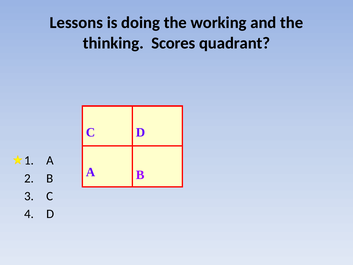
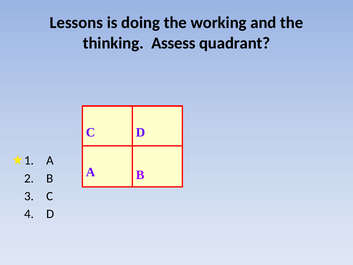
Scores: Scores -> Assess
